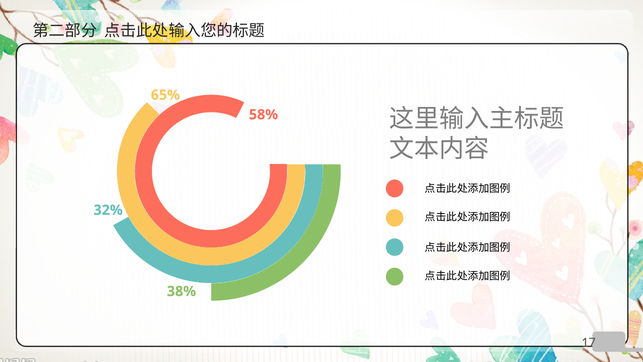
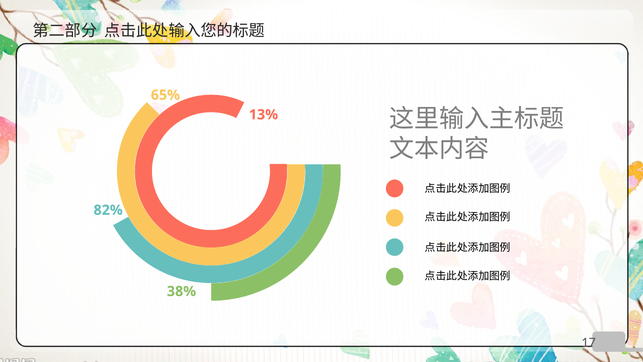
58%: 58% -> 13%
32%: 32% -> 82%
